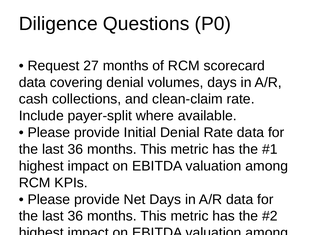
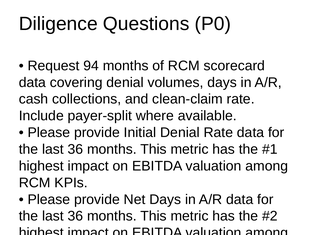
27: 27 -> 94
